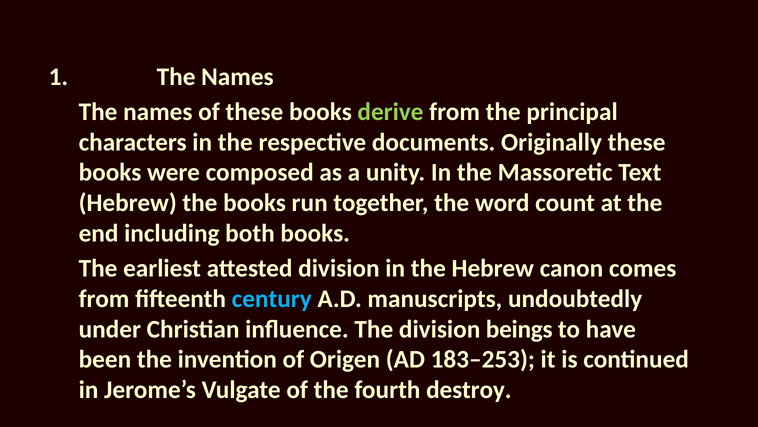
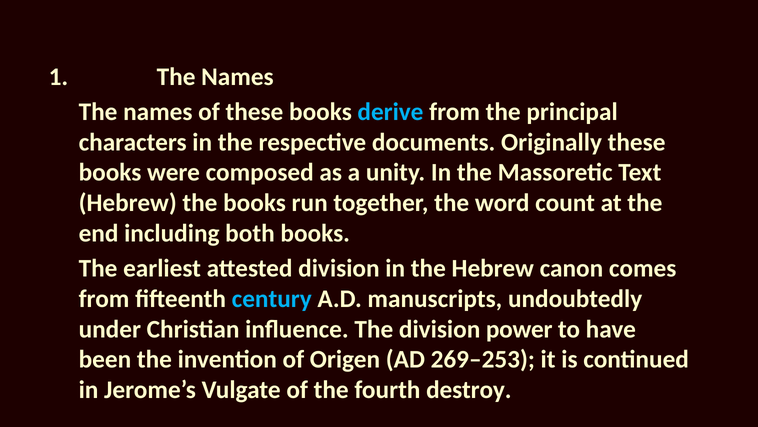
derive colour: light green -> light blue
beings: beings -> power
183–253: 183–253 -> 269–253
